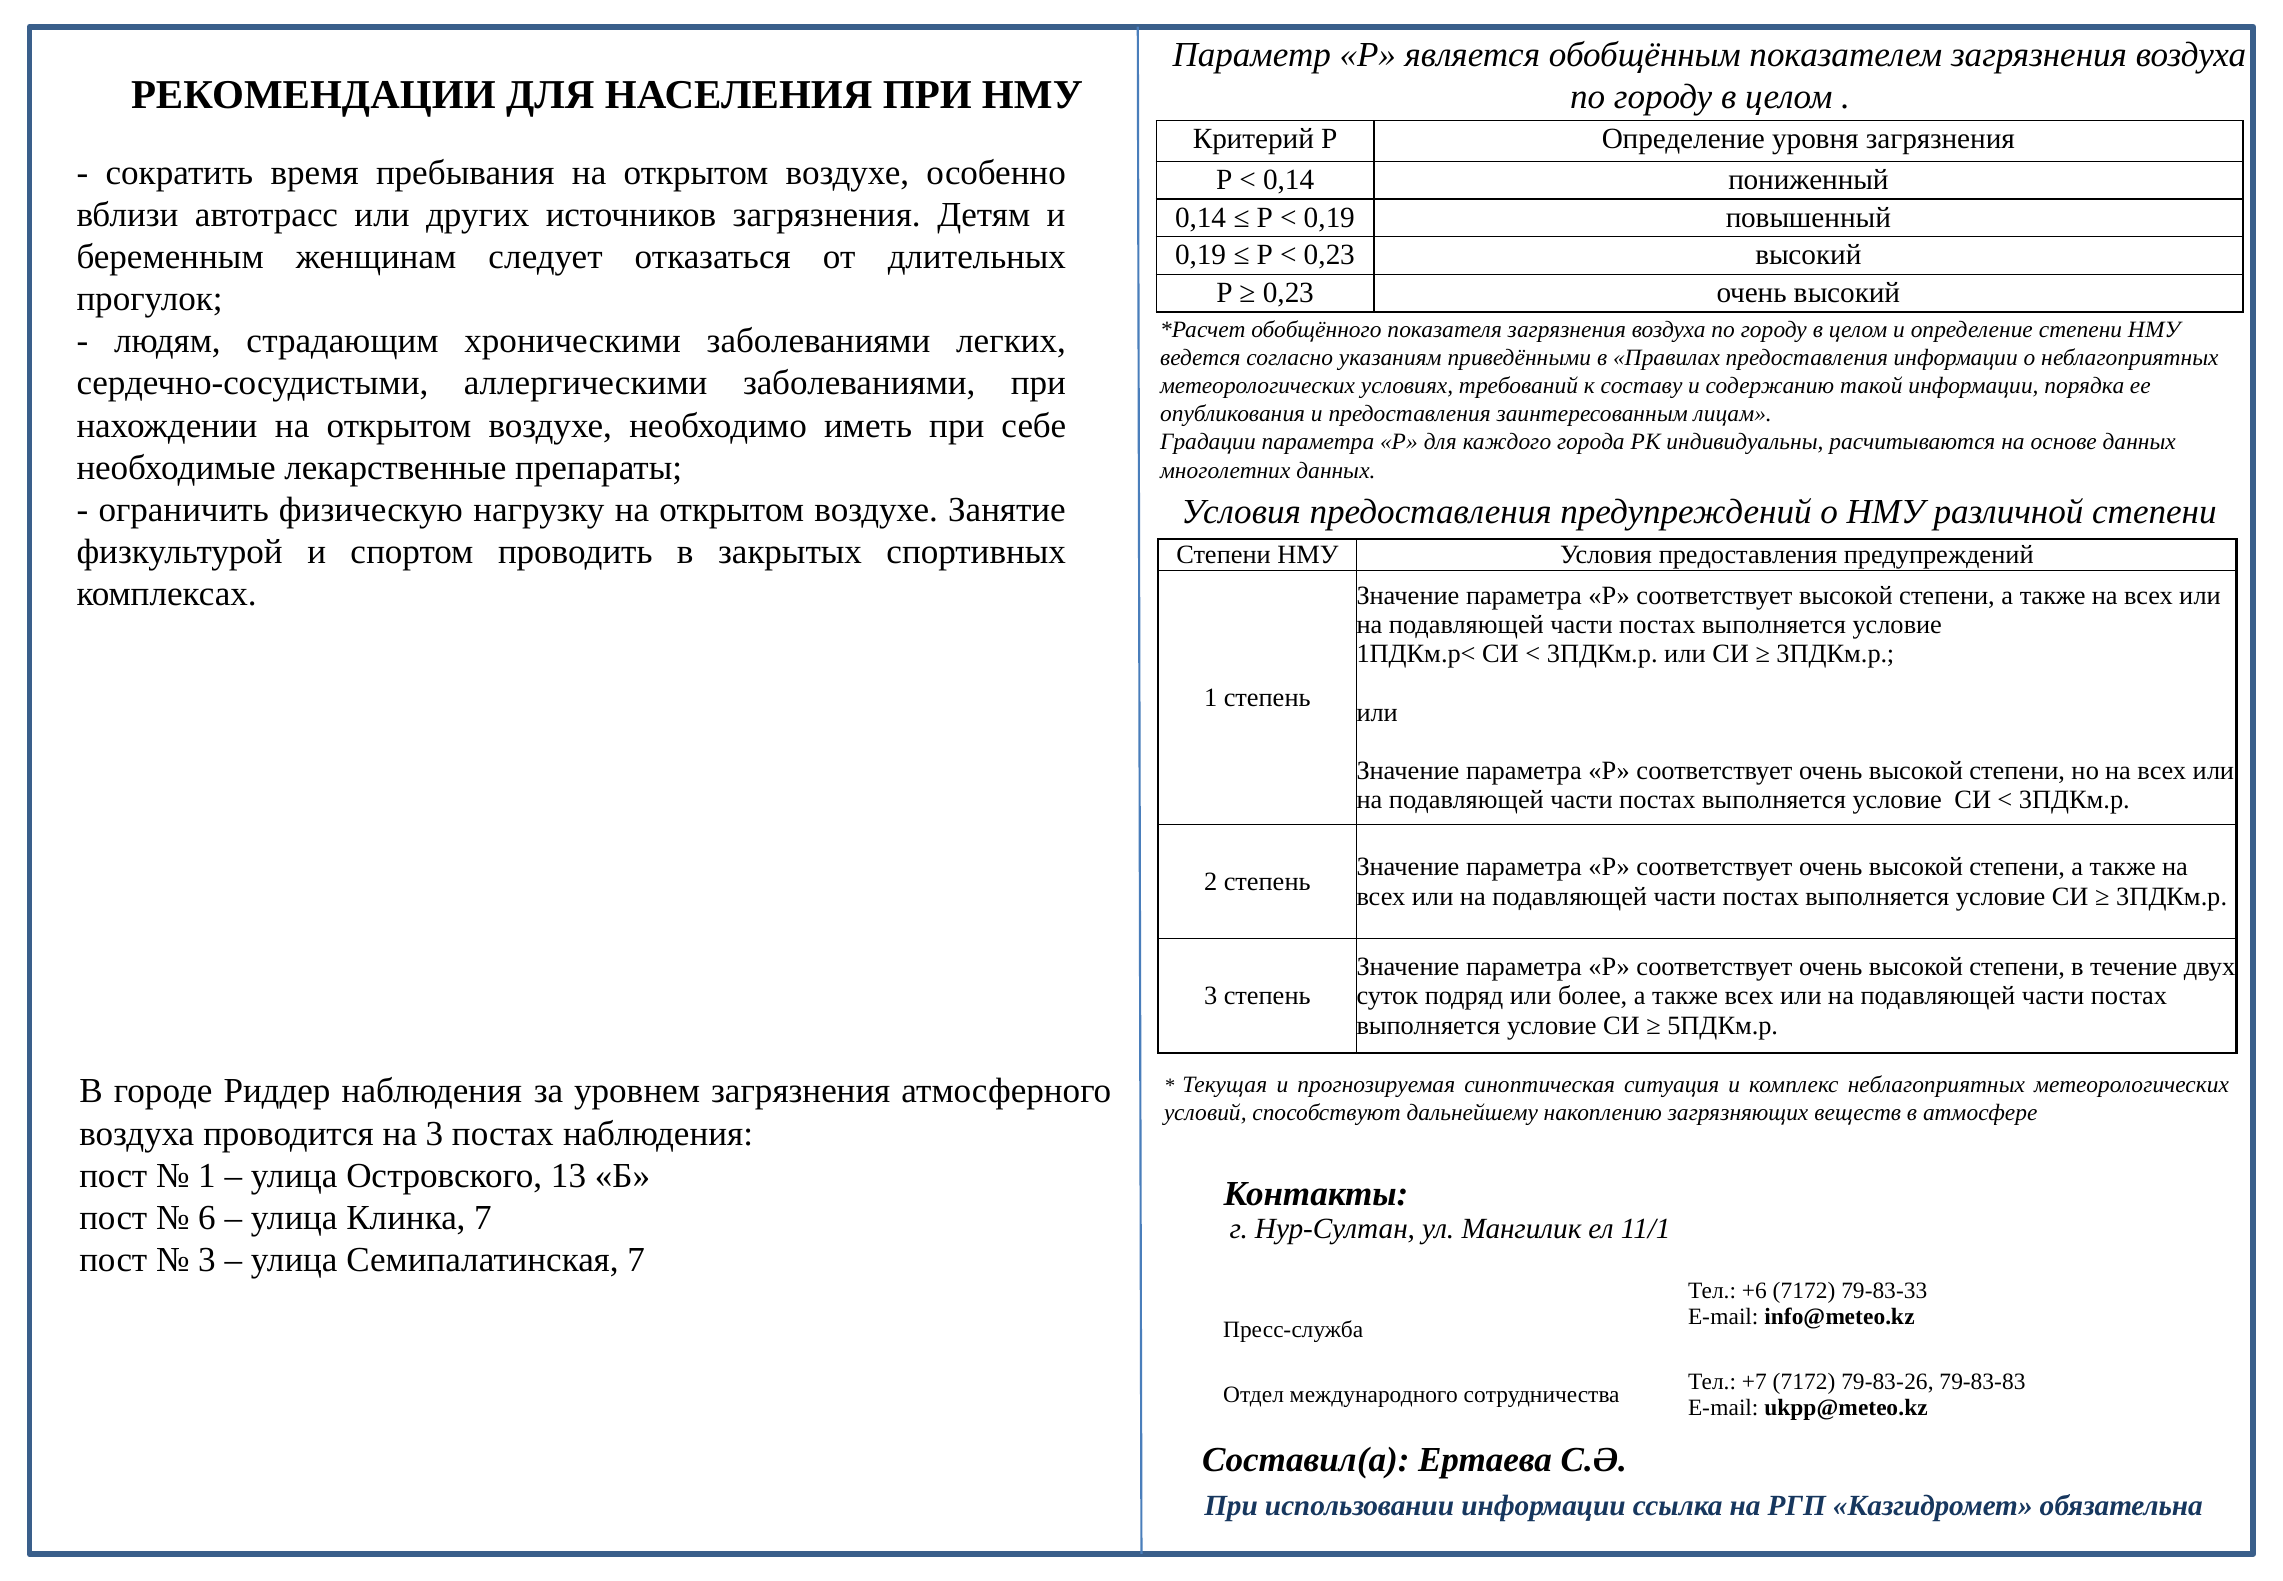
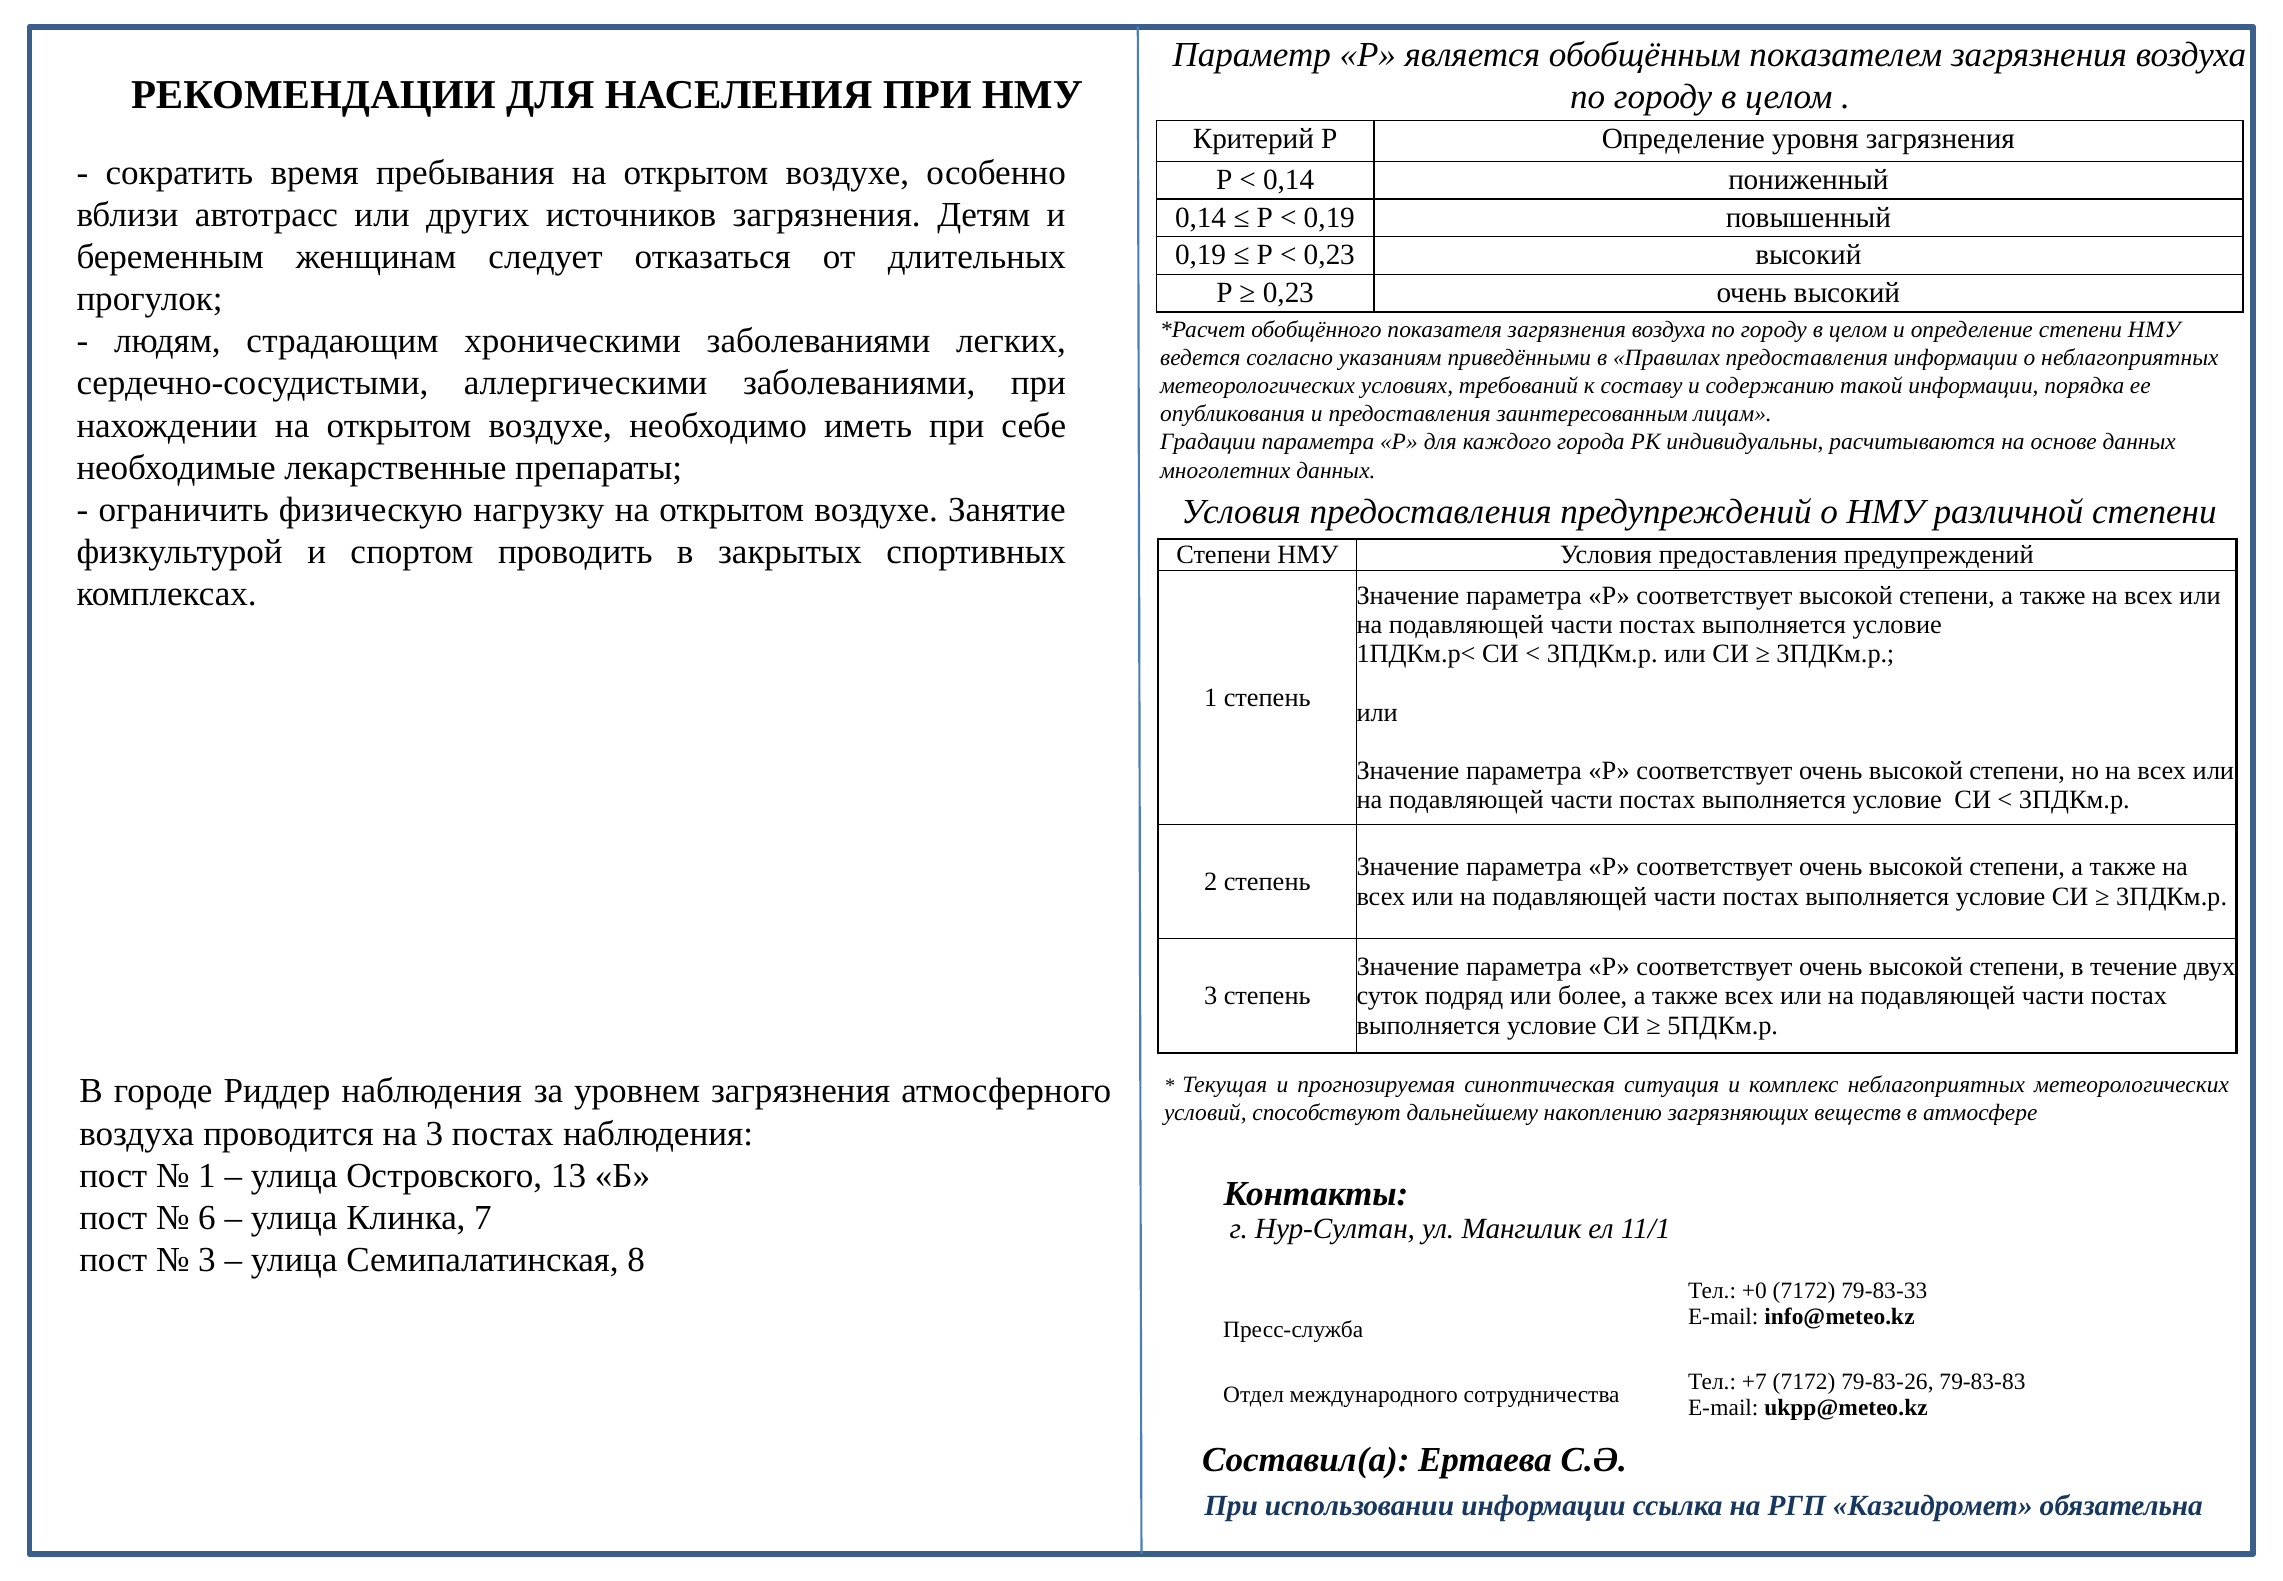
Семипалатинская 7: 7 -> 8
+6: +6 -> +0
